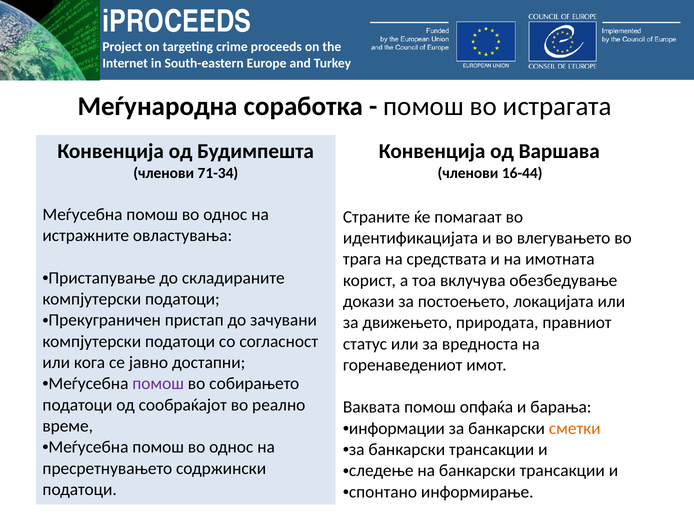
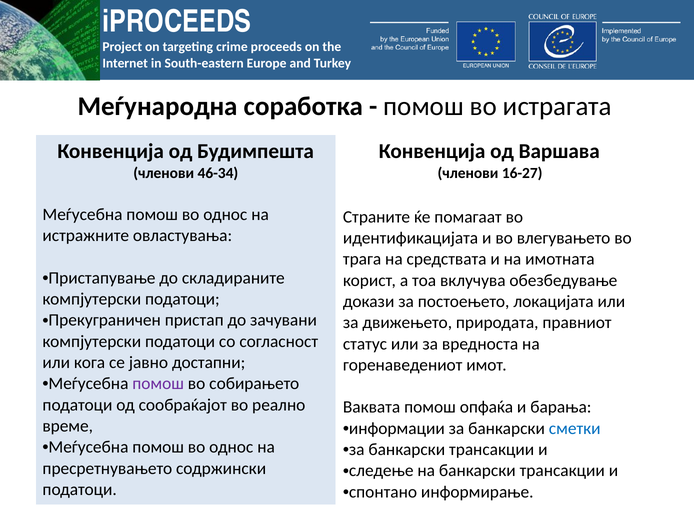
71-34: 71-34 -> 46-34
16-44: 16-44 -> 16-27
сметки colour: orange -> blue
